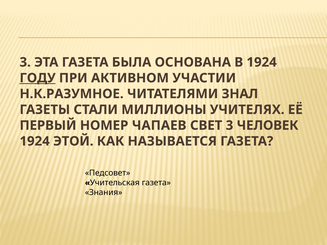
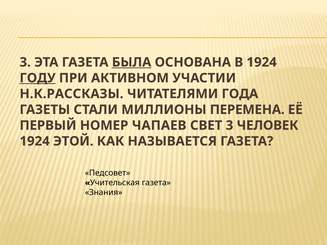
БЫЛА underline: none -> present
Н.К.РАЗУМНОЕ: Н.К.РАЗУМНОЕ -> Н.К.РАССКАЗЫ
ЗНАЛ: ЗНАЛ -> ГОДА
УЧИТЕЛЯХ: УЧИТЕЛЯХ -> ПЕРЕМЕНА
